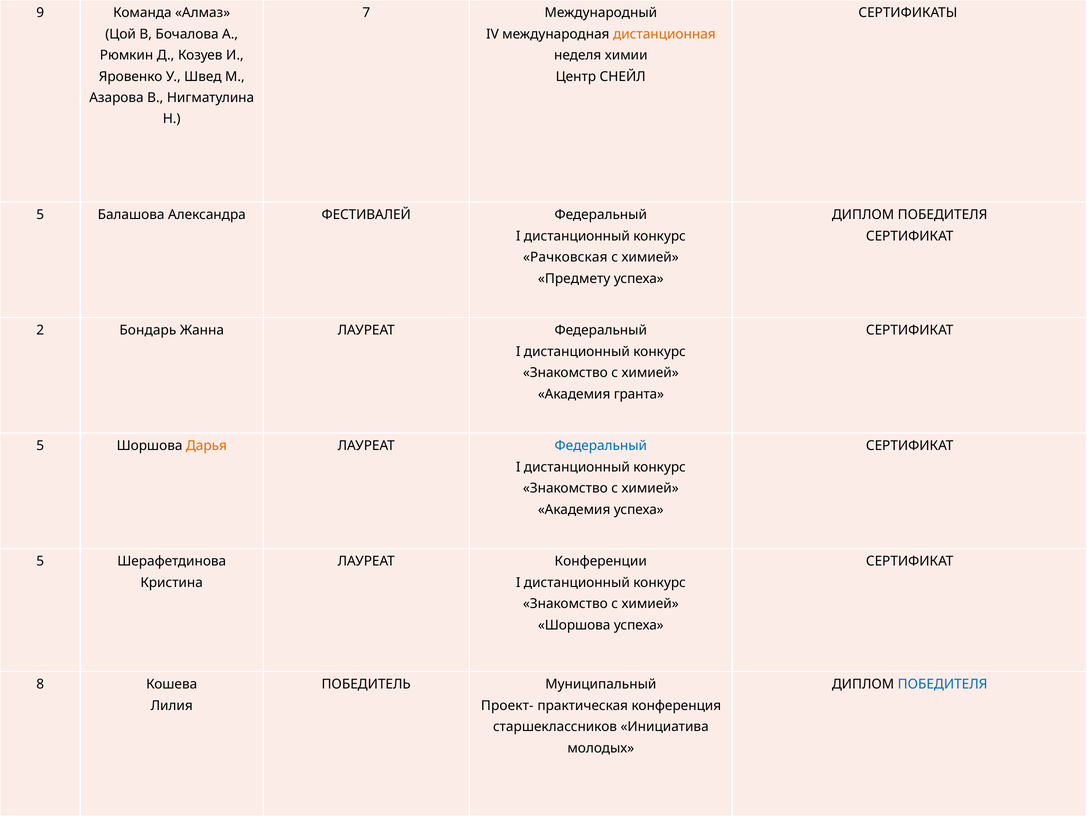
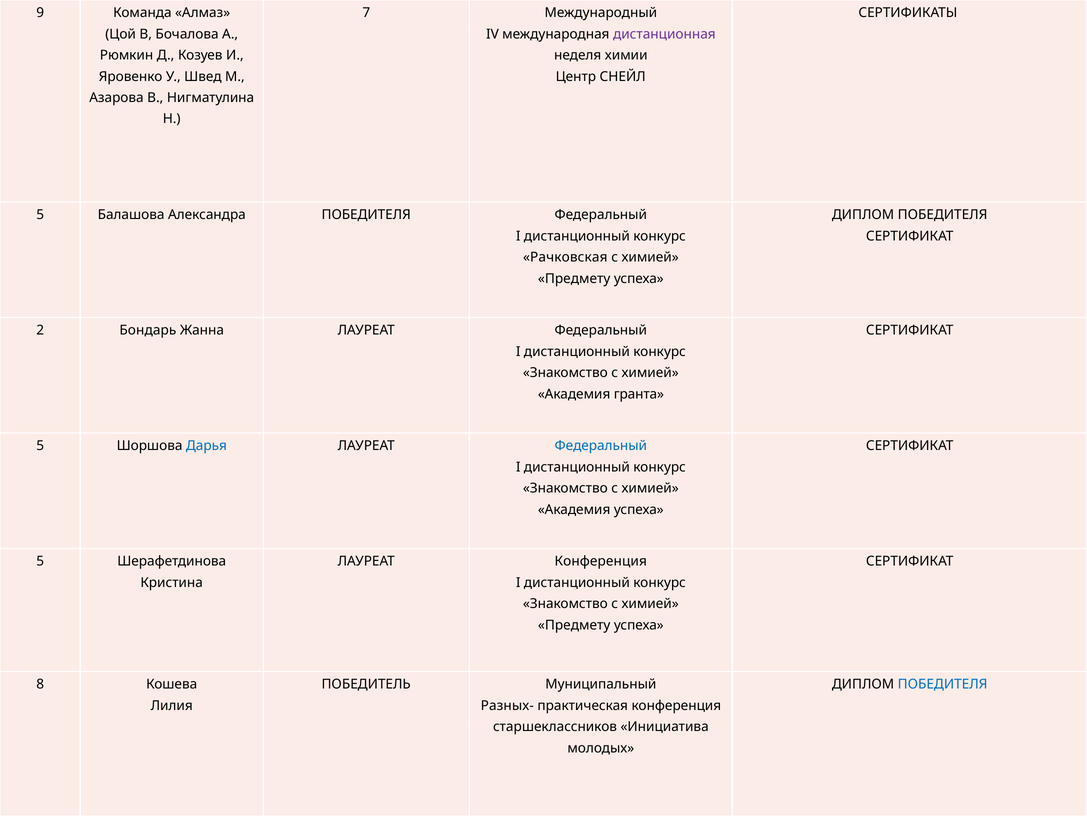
дистанционная colour: orange -> purple
Александра ФЕСТИВАЛЕЙ: ФЕСТИВАЛЕЙ -> ПОБЕДИТЕЛЯ
Дарья colour: orange -> blue
ЛАУРЕАТ Конференции: Конференции -> Конференция
Шоршова at (574, 624): Шоршова -> Предмету
Проект-: Проект- -> Разных-
